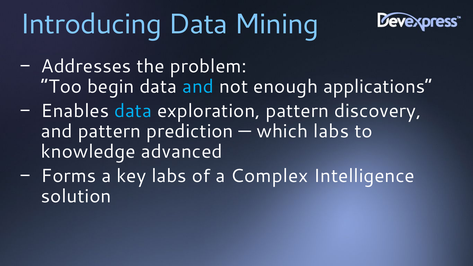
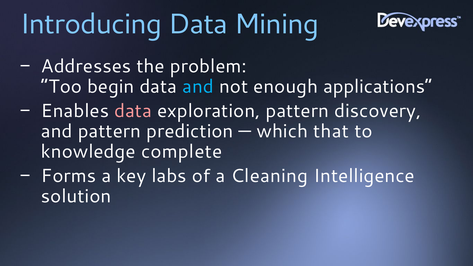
data at (133, 111) colour: light blue -> pink
which labs: labs -> that
advanced: advanced -> complete
Complex: Complex -> Cleaning
